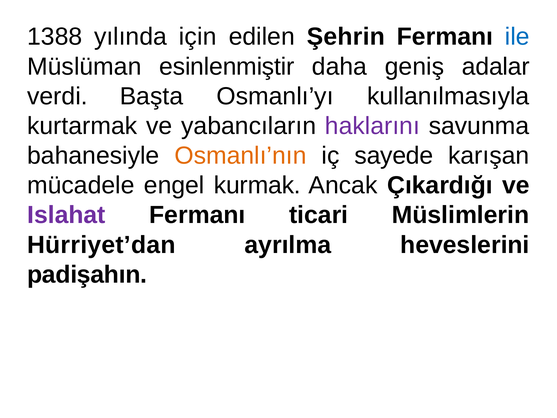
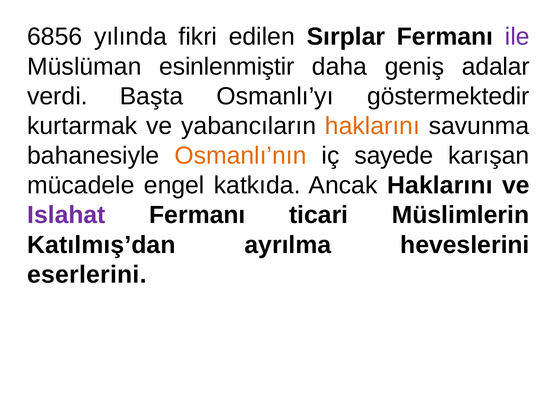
1388: 1388 -> 6856
için: için -> fikri
Şehrin: Şehrin -> Sırplar
ile colour: blue -> purple
kullanılmasıyla: kullanılmasıyla -> göstermektedir
haklarını at (372, 126) colour: purple -> orange
kurmak: kurmak -> katkıda
Ancak Çıkardığı: Çıkardığı -> Haklarını
Hürriyet’dan: Hürriyet’dan -> Katılmış’dan
padişahın: padişahın -> eserlerini
